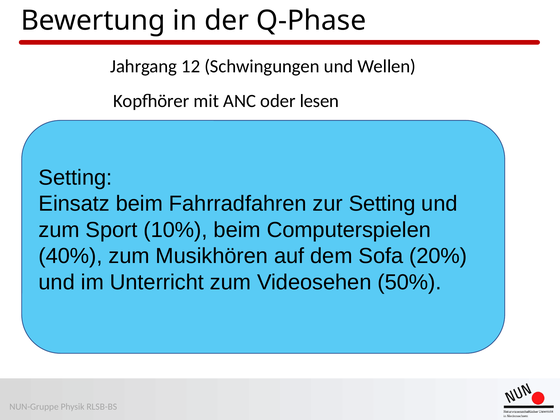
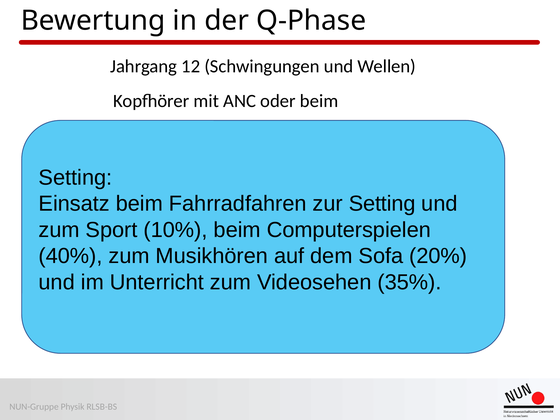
oder lesen: lesen -> beim
50%: 50% -> 35%
